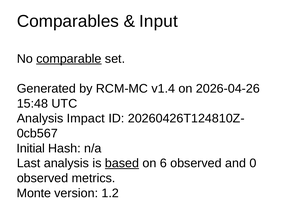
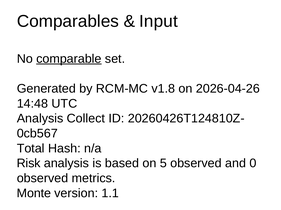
v1.4: v1.4 -> v1.8
15:48: 15:48 -> 14:48
Impact: Impact -> Collect
Initial: Initial -> Total
Last: Last -> Risk
based underline: present -> none
6: 6 -> 5
1.2: 1.2 -> 1.1
